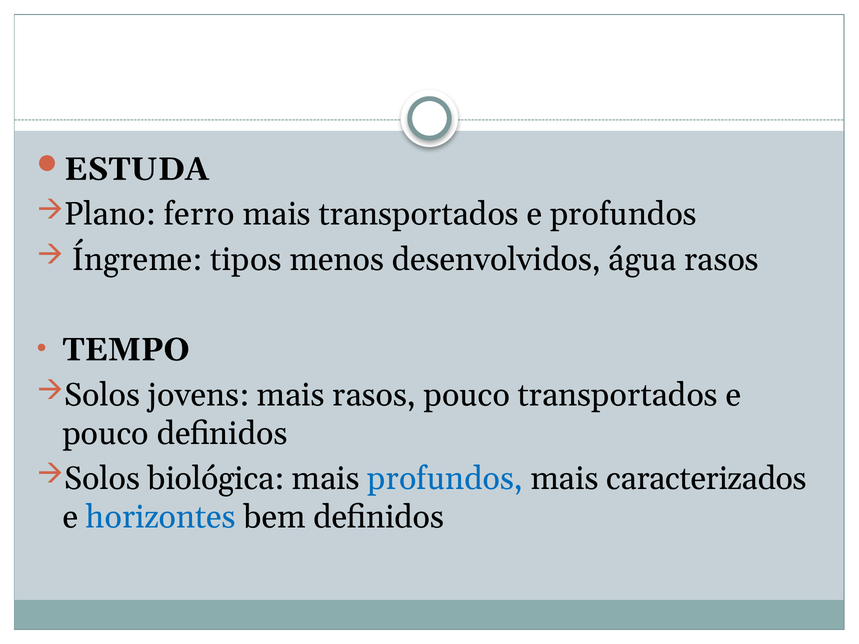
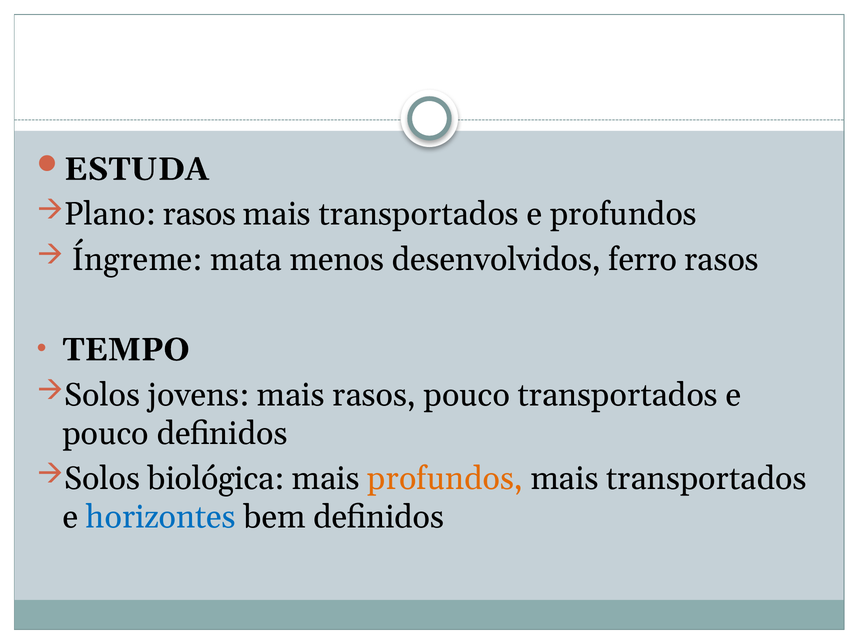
Plano ferro: ferro -> rasos
tipos: tipos -> mata
água: água -> ferro
profundos at (445, 479) colour: blue -> orange
caracterizados at (707, 479): caracterizados -> transportados
